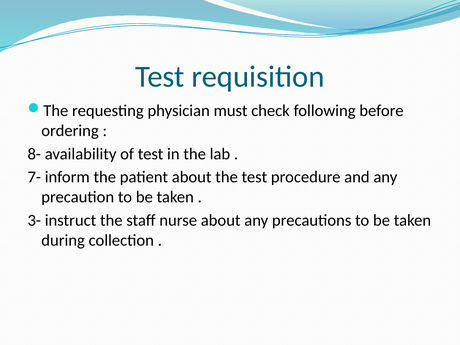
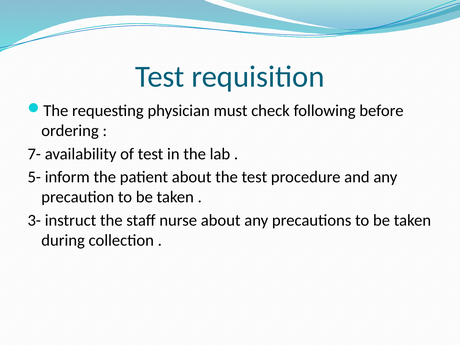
8-: 8- -> 7-
7-: 7- -> 5-
